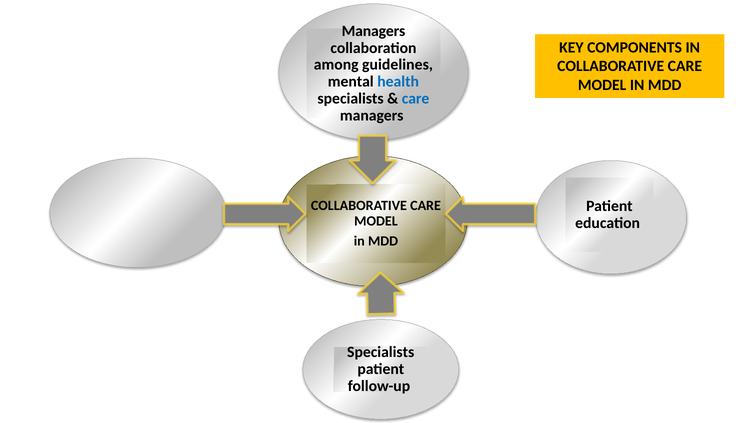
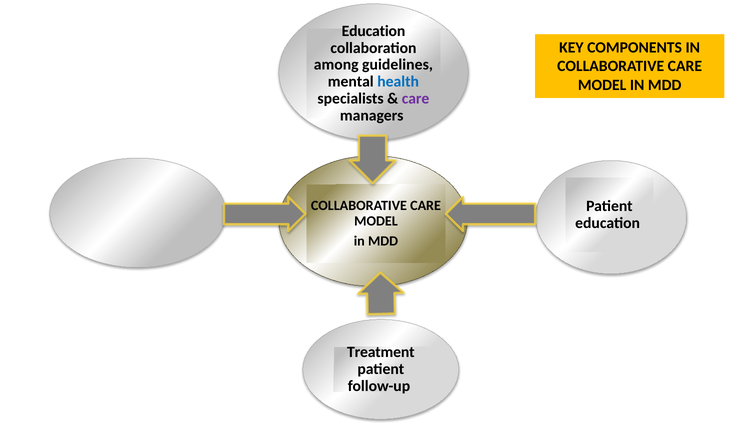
Managers at (373, 31): Managers -> Education
care at (416, 99) colour: blue -> purple
Specialists at (381, 352): Specialists -> Treatment
